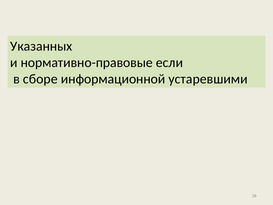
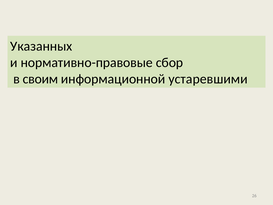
если: если -> сбор
сборе: сборе -> своим
